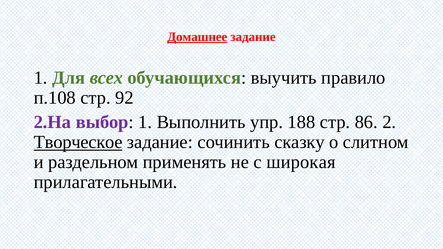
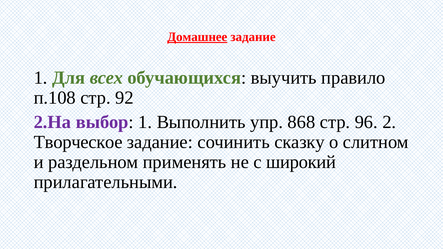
188: 188 -> 868
86: 86 -> 96
Творческое underline: present -> none
широкая: широкая -> широкий
